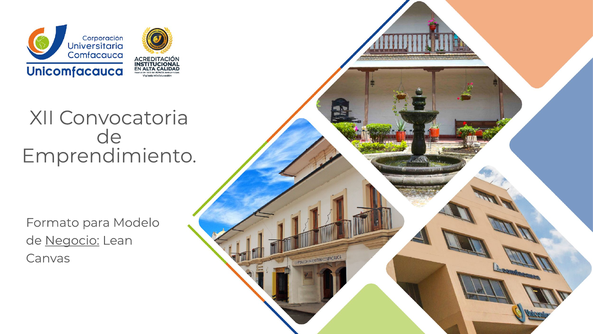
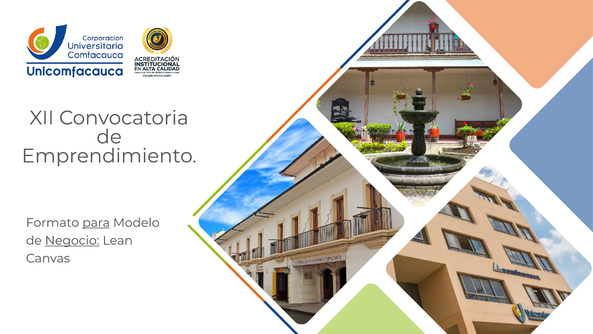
para underline: none -> present
